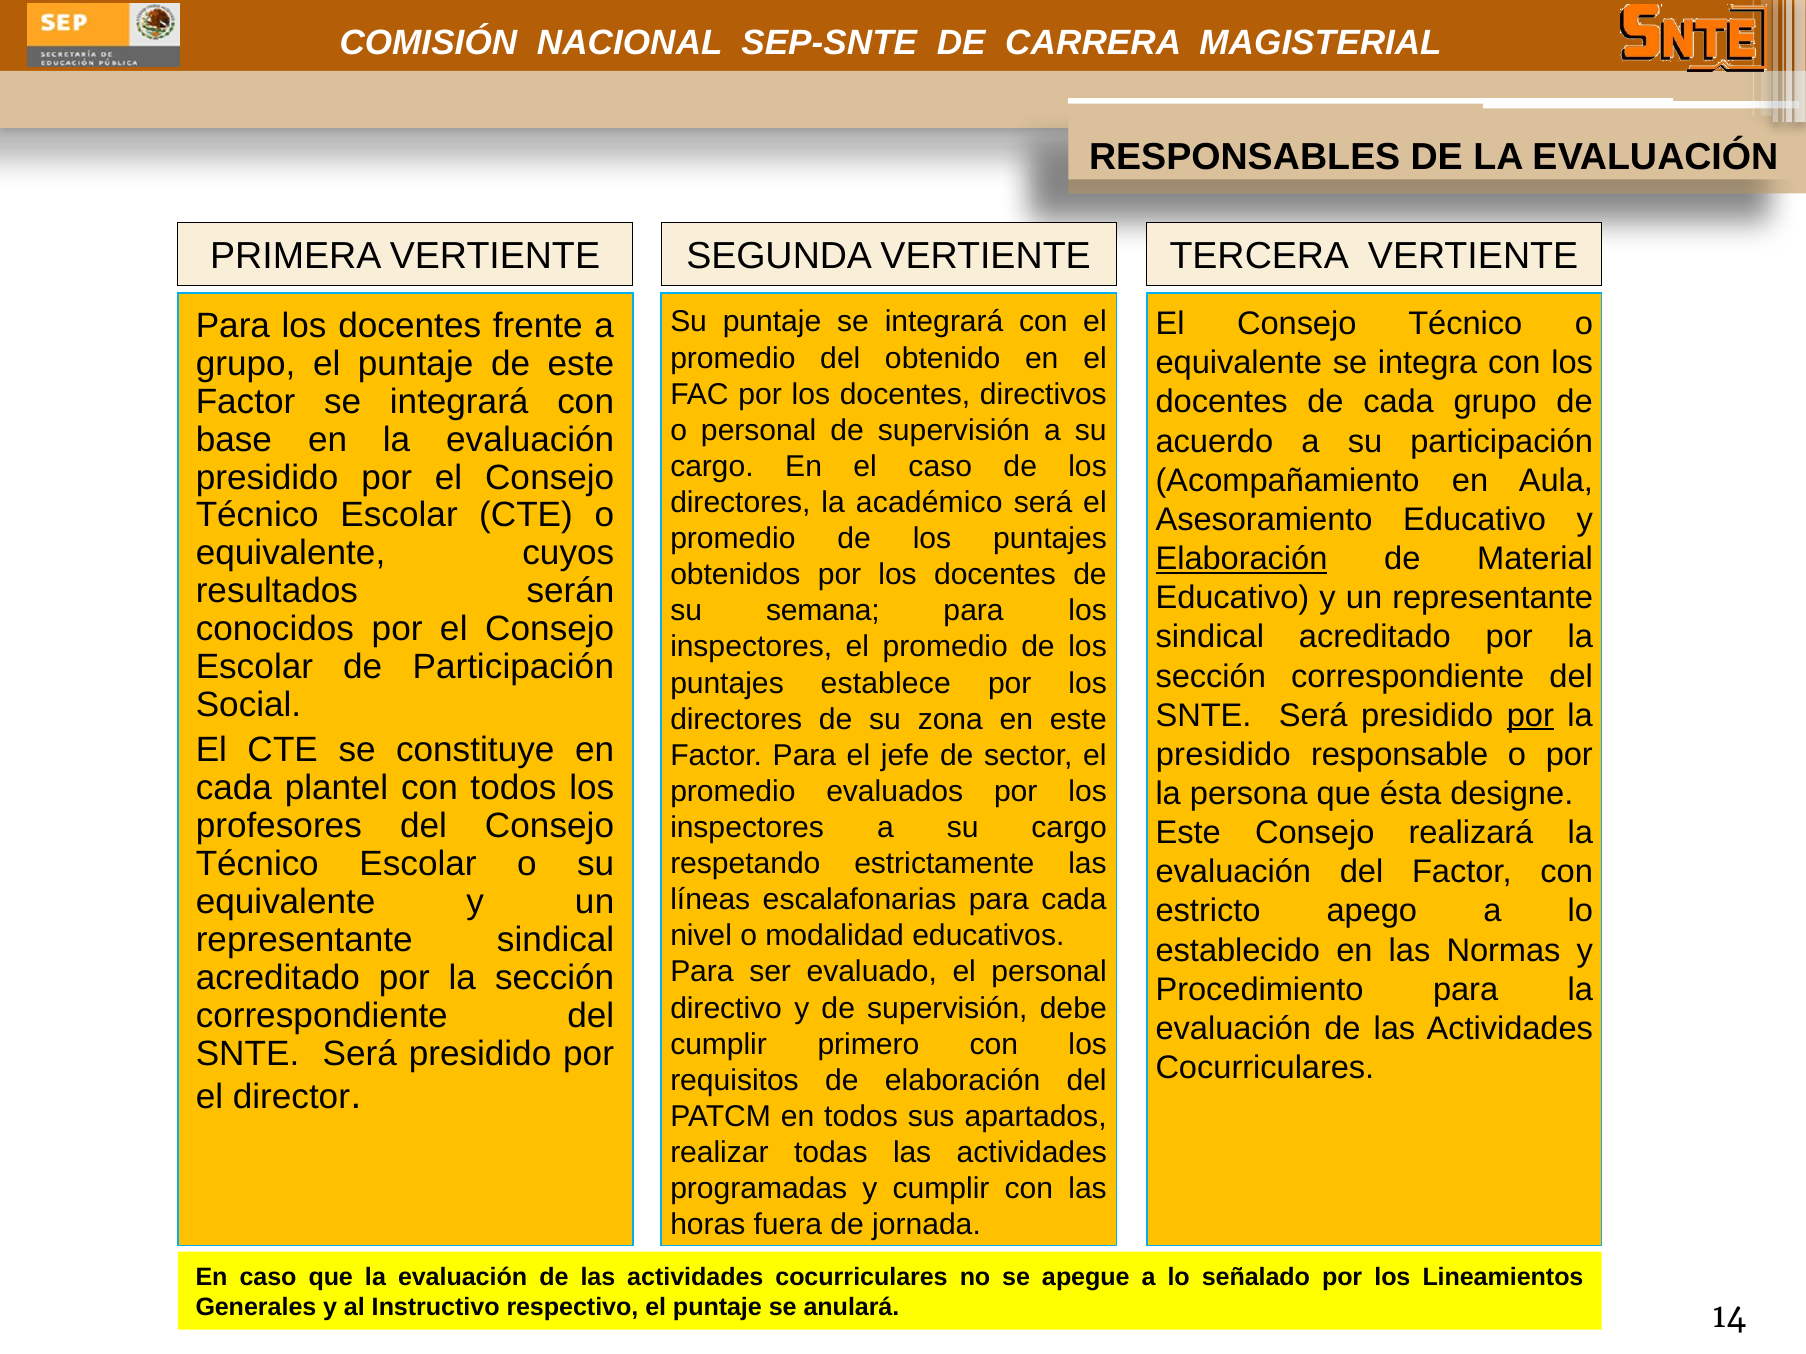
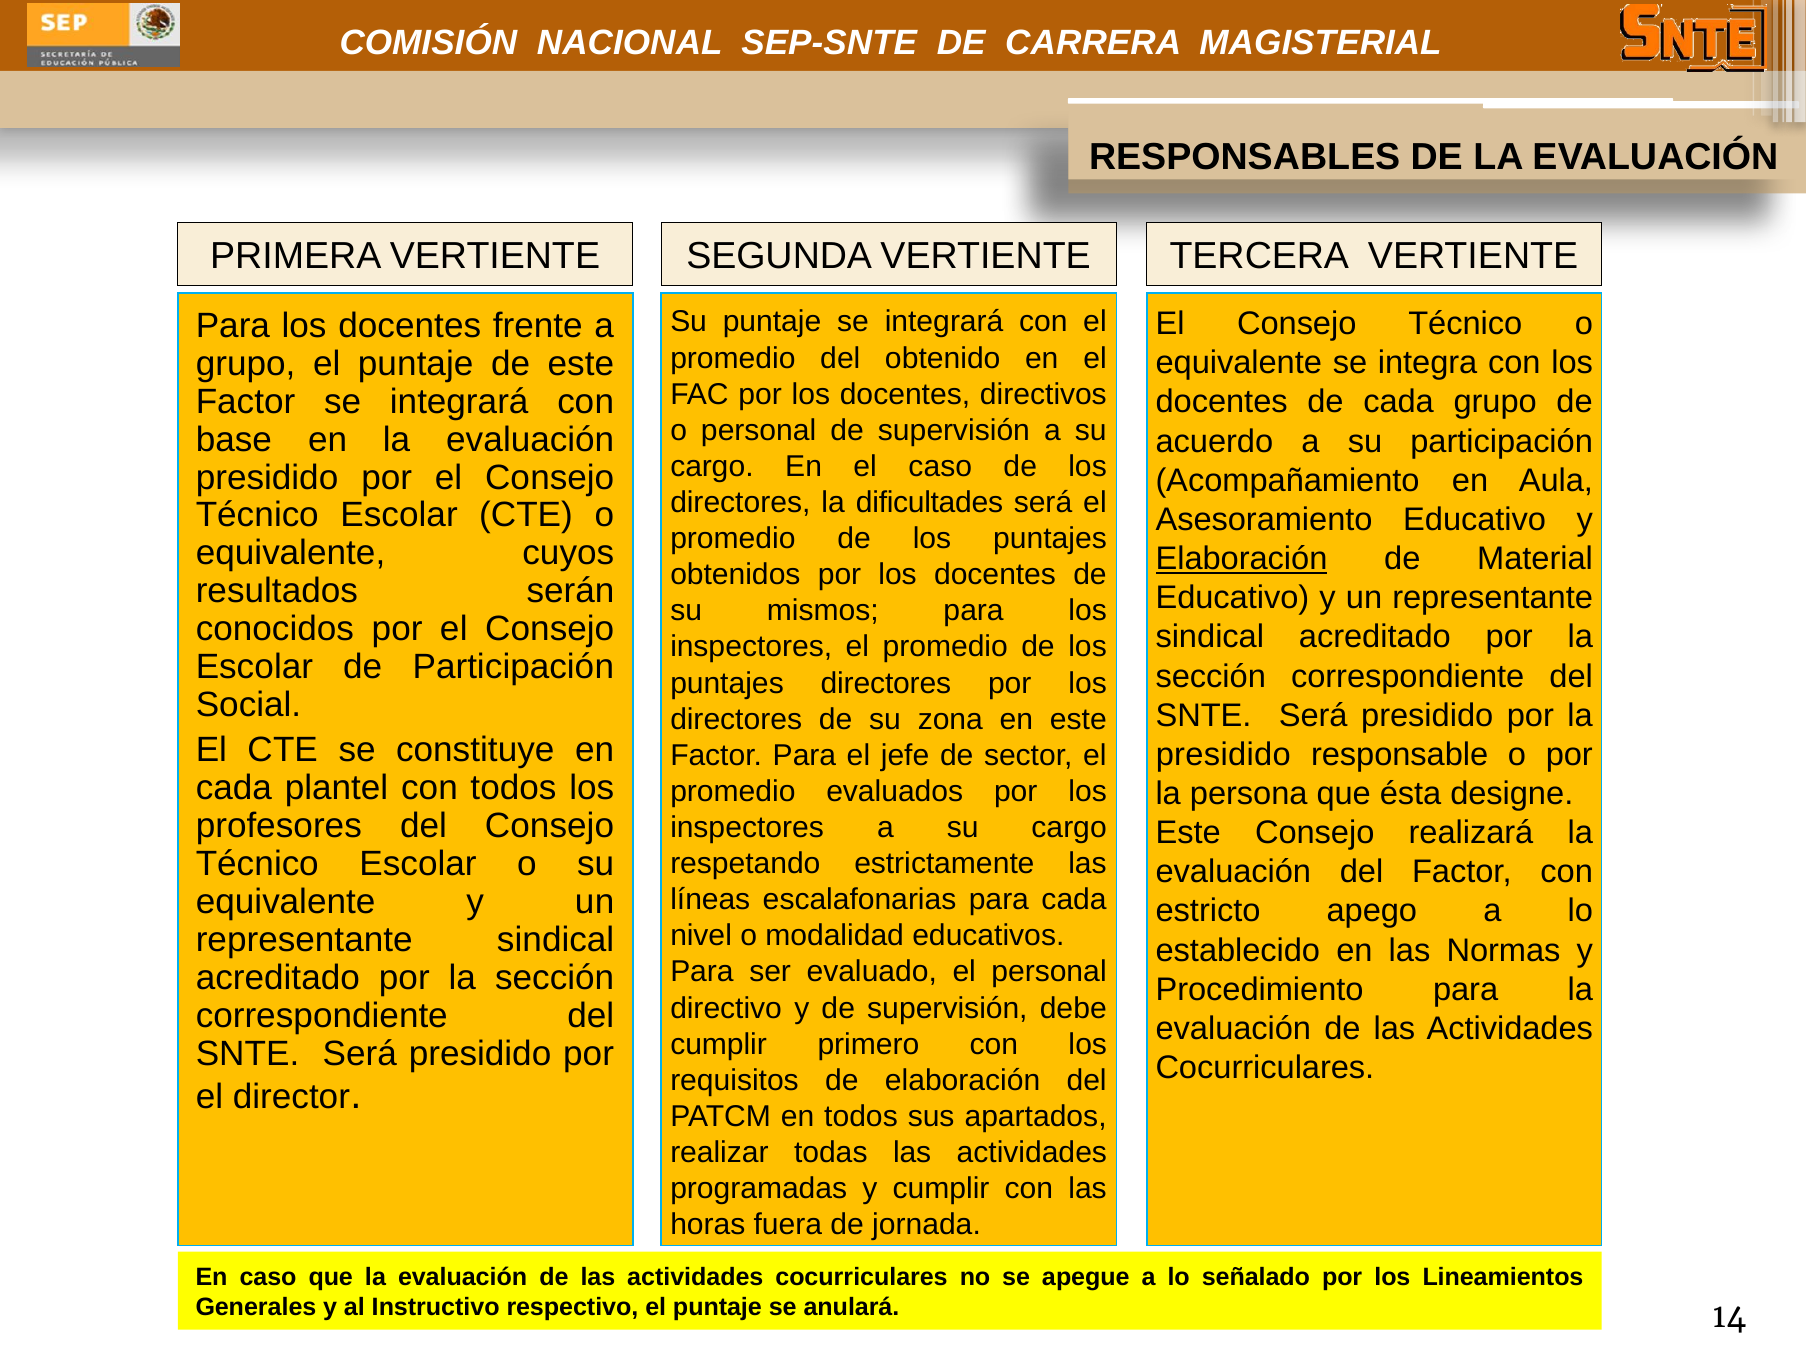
académico: académico -> dificultades
semana: semana -> mismos
puntajes establece: establece -> directores
por at (1530, 716) underline: present -> none
